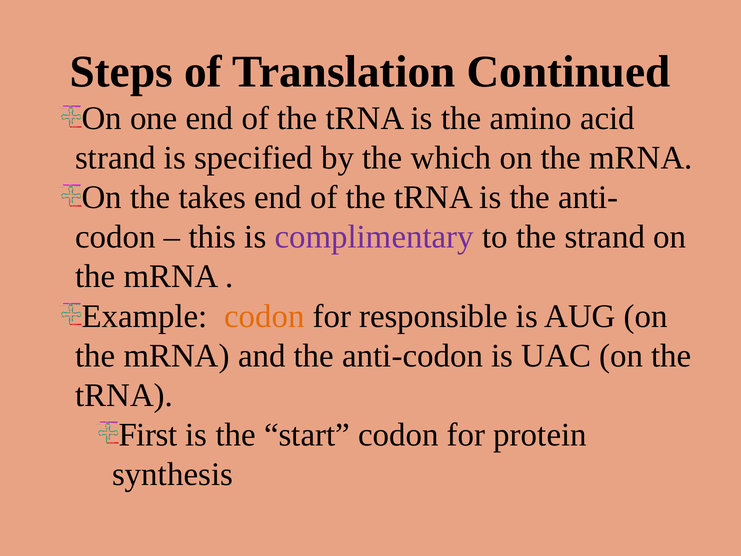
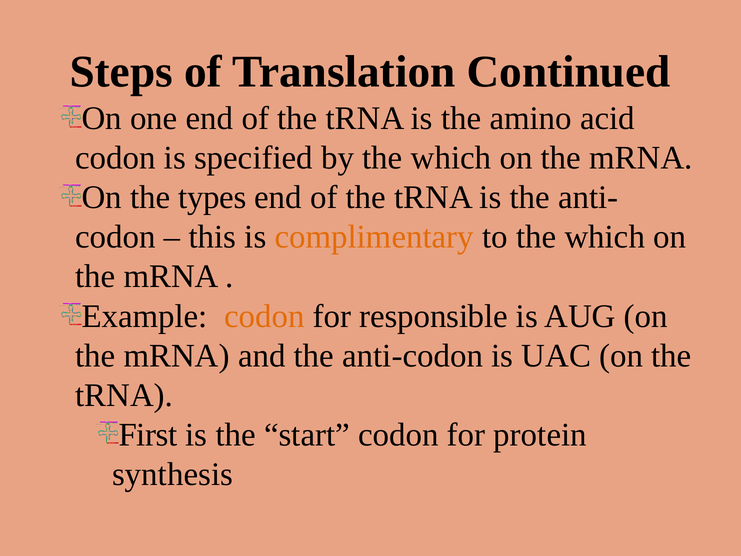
strand at (115, 158): strand -> codon
takes: takes -> types
complimentary colour: purple -> orange
to the strand: strand -> which
